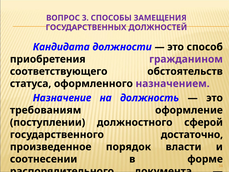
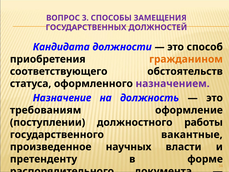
гражданином colour: purple -> orange
сферой: сферой -> работы
достаточно: достаточно -> вакантные
порядок: порядок -> научных
соотнесении: соотнесении -> претенденту
